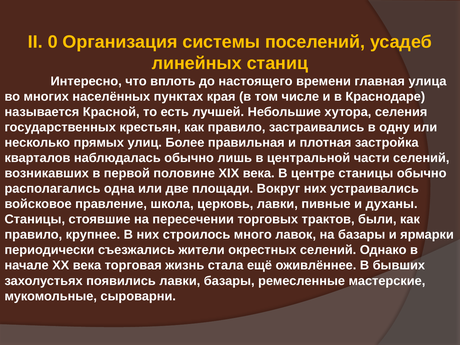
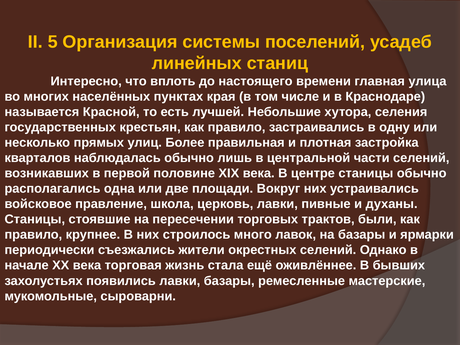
0: 0 -> 5
